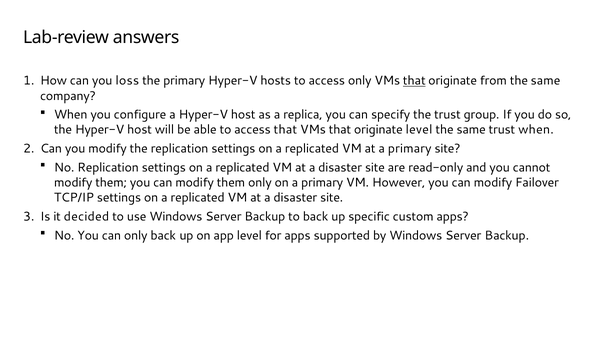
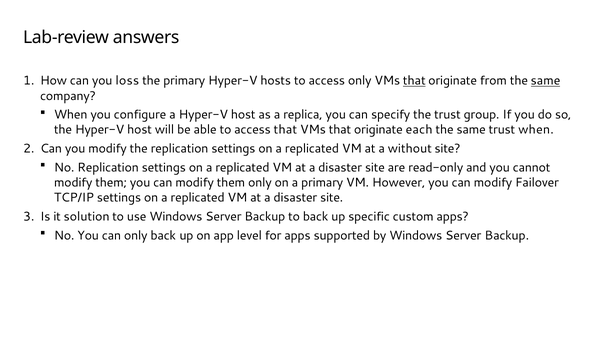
same at (546, 81) underline: none -> present
originate level: level -> each
at a primary: primary -> without
decided: decided -> solution
